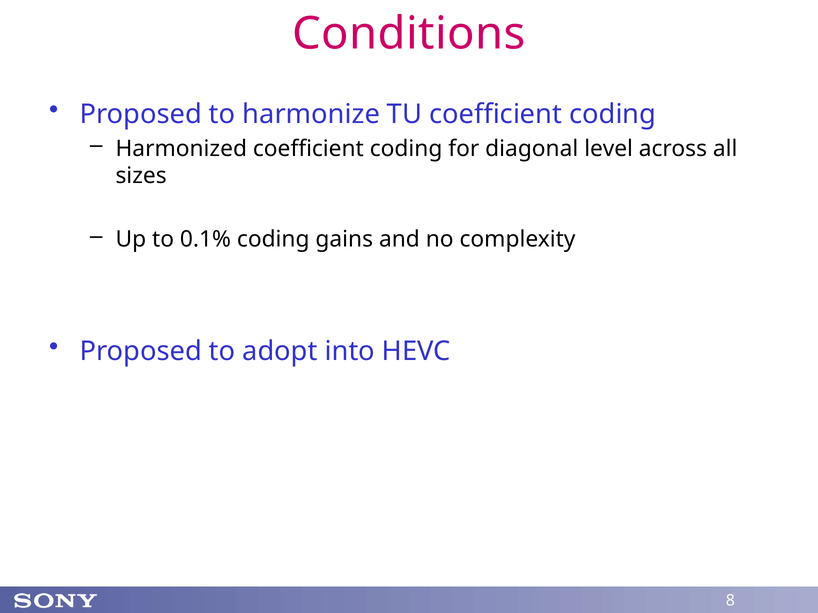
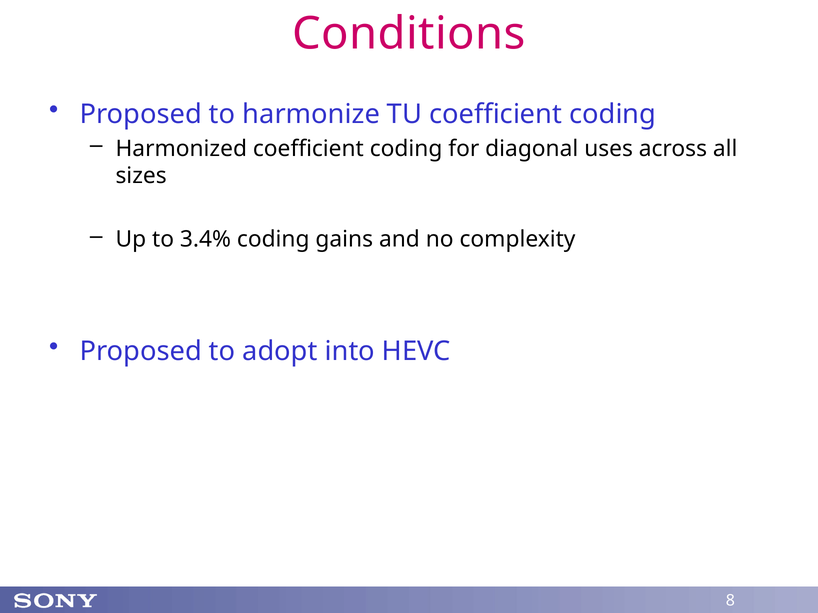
level: level -> uses
0.1%: 0.1% -> 3.4%
